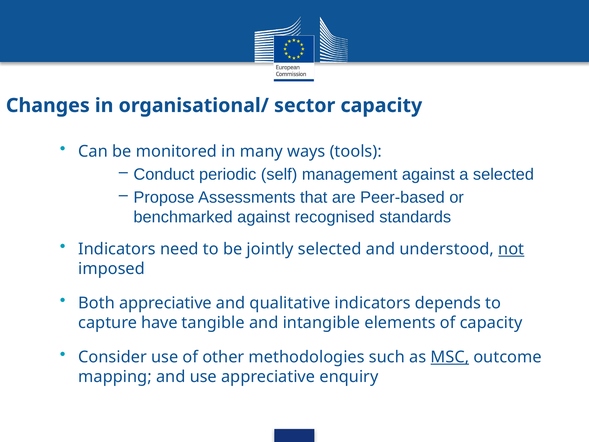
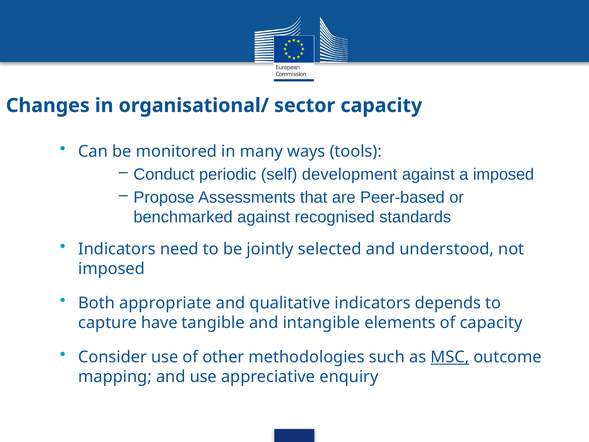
management: management -> development
a selected: selected -> imposed
not underline: present -> none
Both appreciative: appreciative -> appropriate
